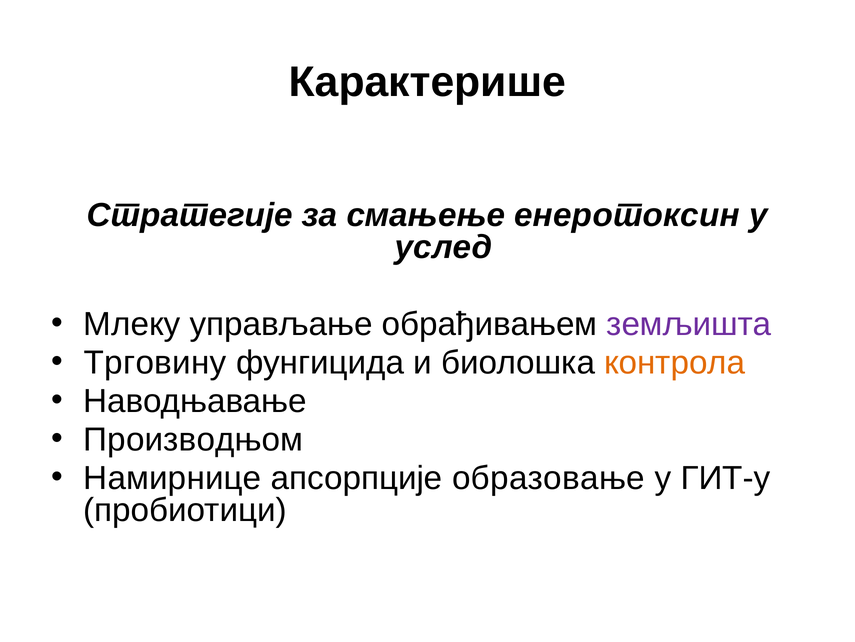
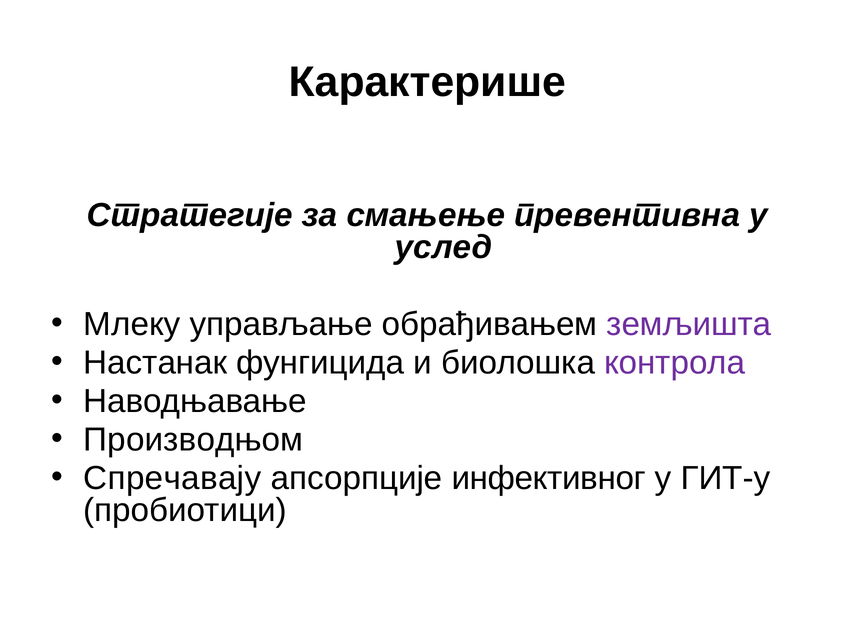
енеротоксин: енеротоксин -> превентивна
Трговину: Трговину -> Настанак
контрола colour: orange -> purple
Намирнице: Намирнице -> Спречавају
образовање: образовање -> инфективног
